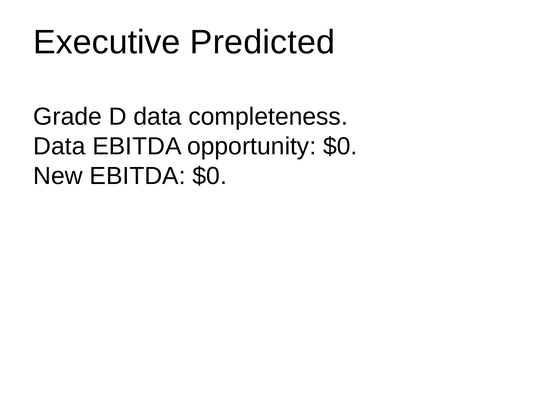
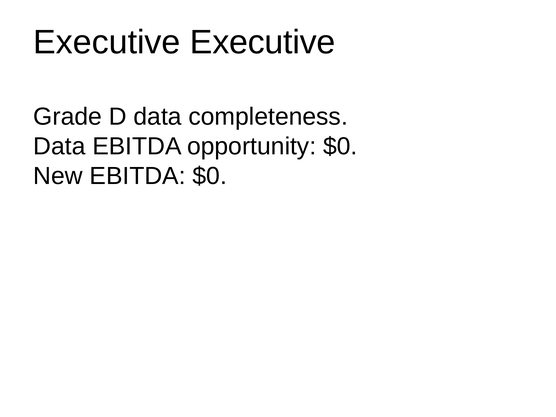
Executive Predicted: Predicted -> Executive
